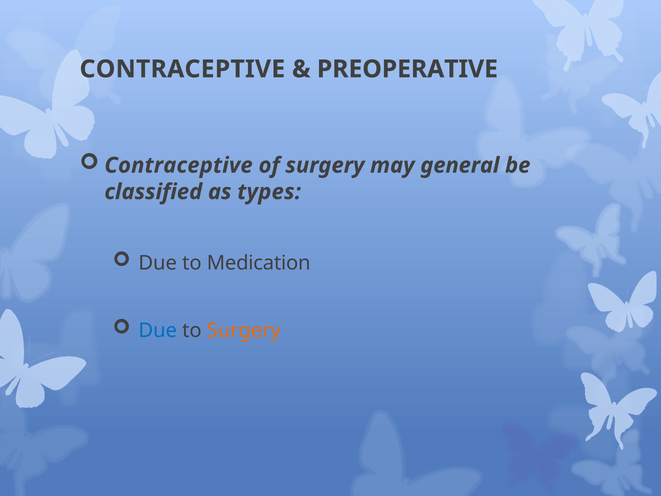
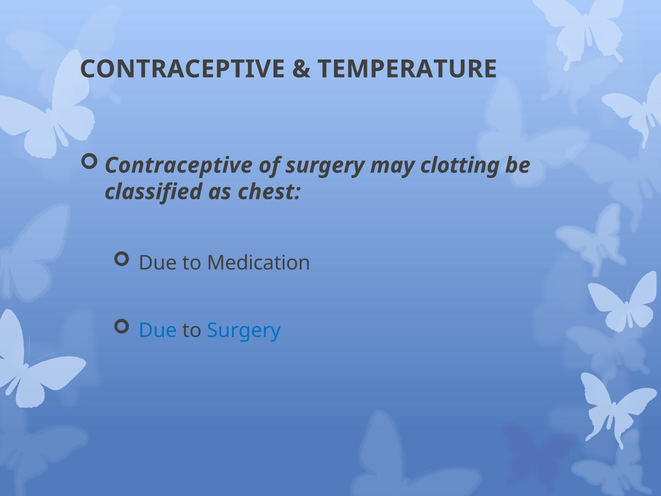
PREOPERATIVE: PREOPERATIVE -> TEMPERATURE
general: general -> clotting
types: types -> chest
Surgery at (244, 330) colour: orange -> blue
